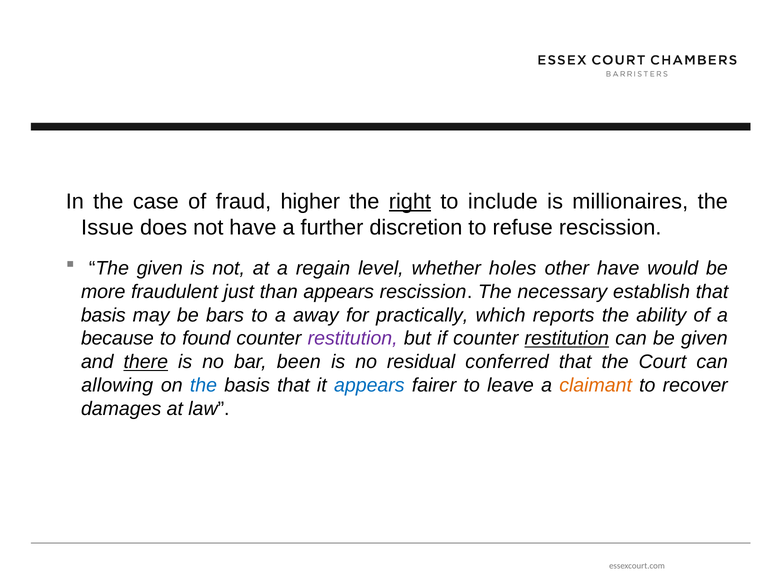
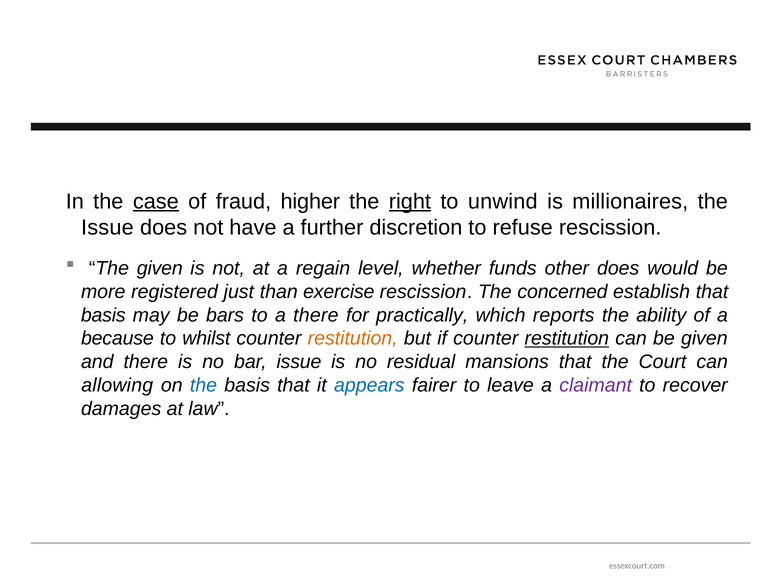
case underline: none -> present
include: include -> unwind
holes: holes -> funds
other have: have -> does
fraudulent: fraudulent -> registered
than appears: appears -> exercise
necessary: necessary -> concerned
a away: away -> there
found: found -> whilst
restitution at (353, 338) colour: purple -> orange
there at (146, 362) underline: present -> none
bar been: been -> issue
conferred: conferred -> mansions
claimant colour: orange -> purple
